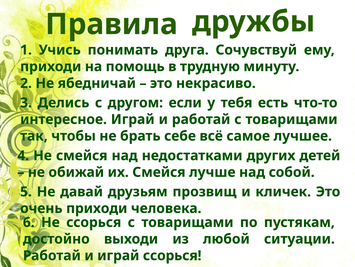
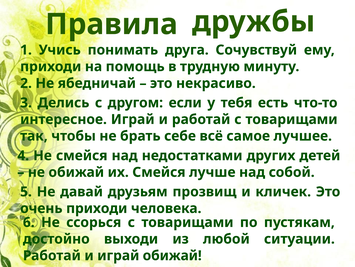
играй ссорься: ссорься -> обижай
